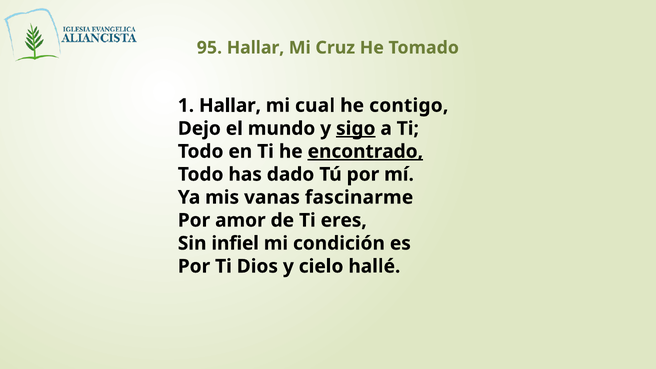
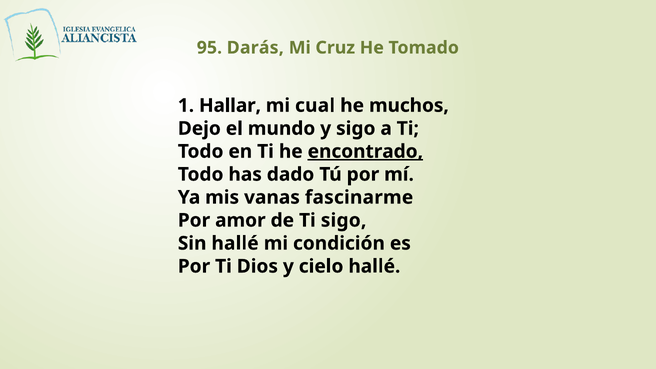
95 Hallar: Hallar -> Darás
contigo: contigo -> muchos
sigo at (356, 128) underline: present -> none
Ti eres: eres -> sigo
Sin infiel: infiel -> hallé
